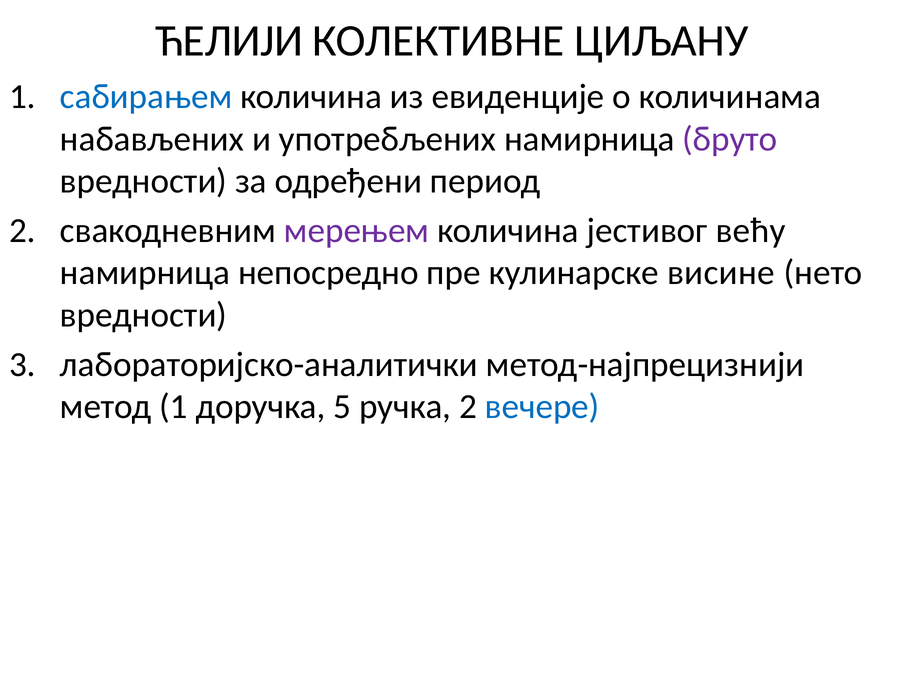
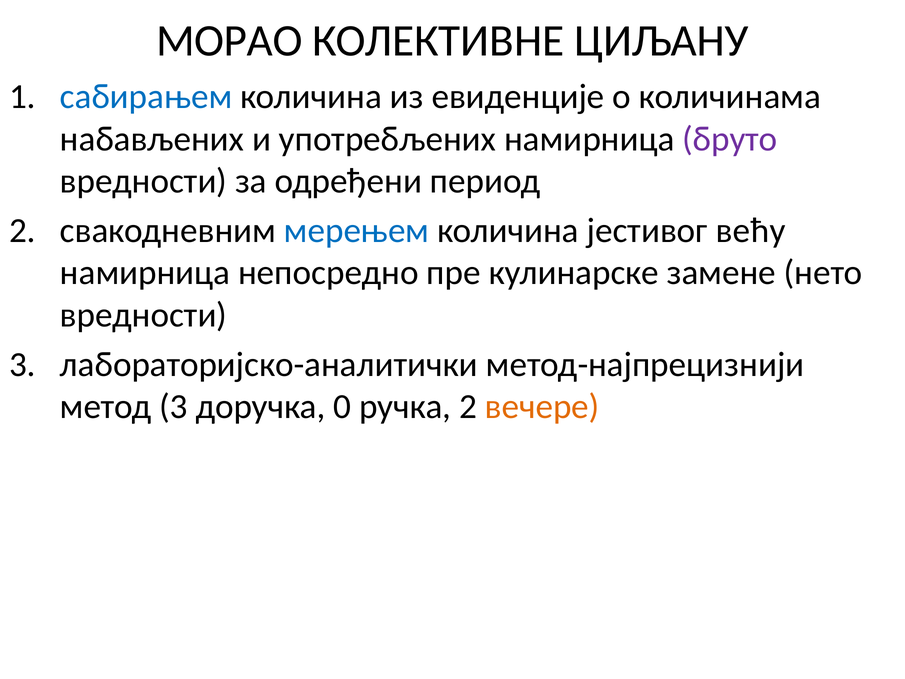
ЋЕЛИЈИ: ЋЕЛИЈИ -> МОРАО
мерењем colour: purple -> blue
висине: висине -> замене
метод 1: 1 -> 3
5: 5 -> 0
вечере colour: blue -> orange
